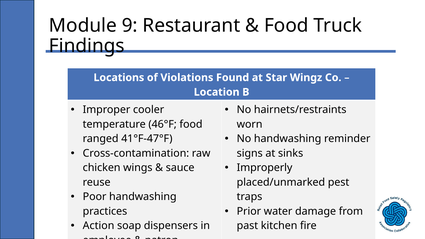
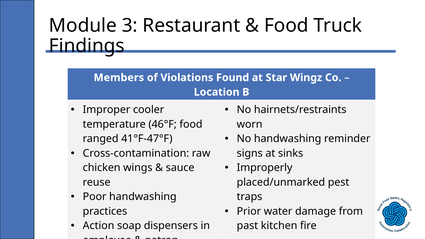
9: 9 -> 3
Locations: Locations -> Members
